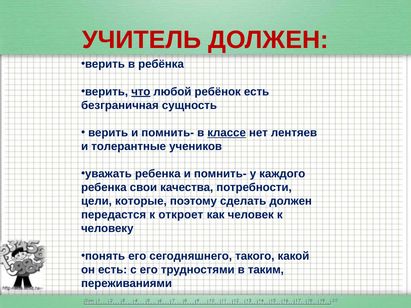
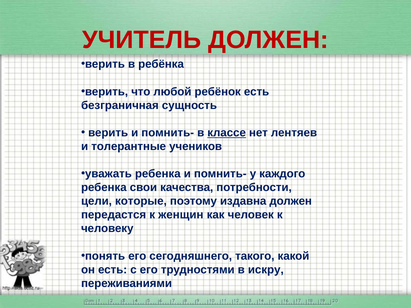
что underline: present -> none
сделать: сделать -> издавна
откроет: откроет -> женщин
таким: таким -> искру
